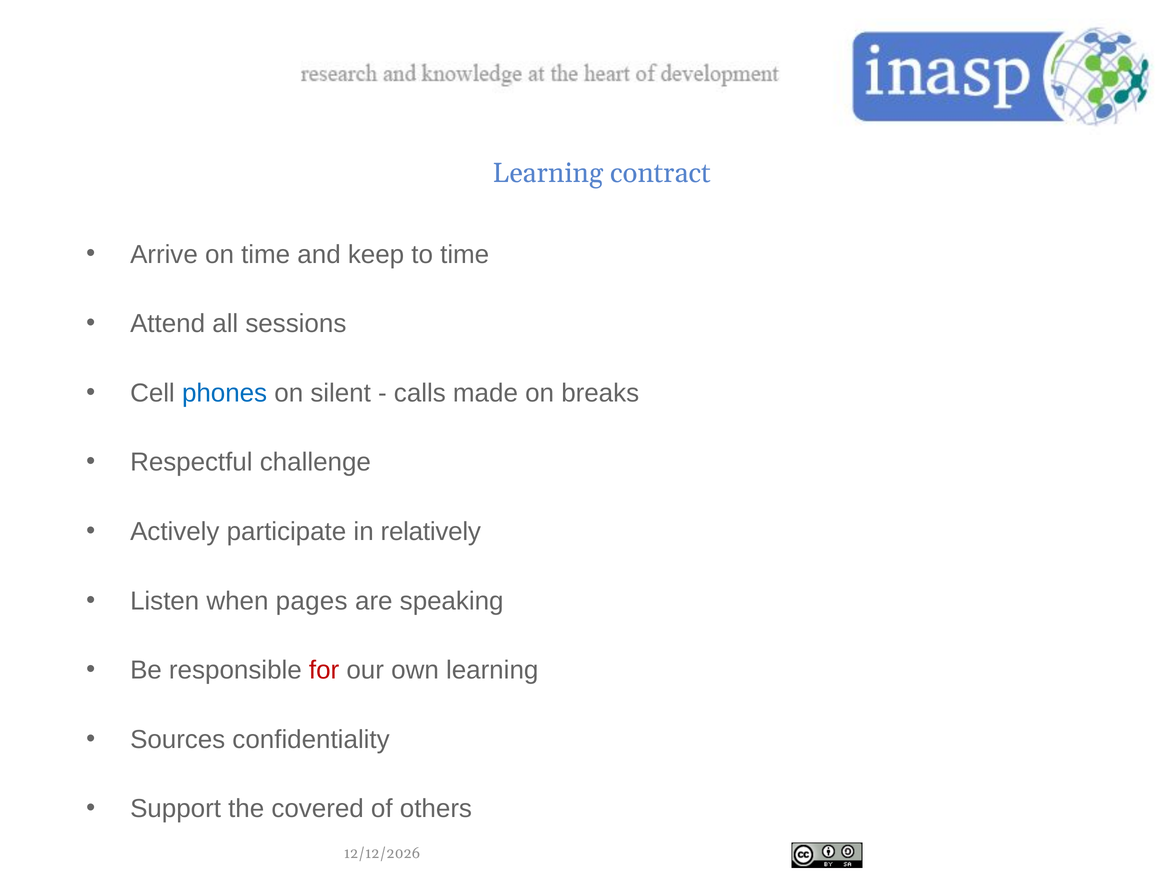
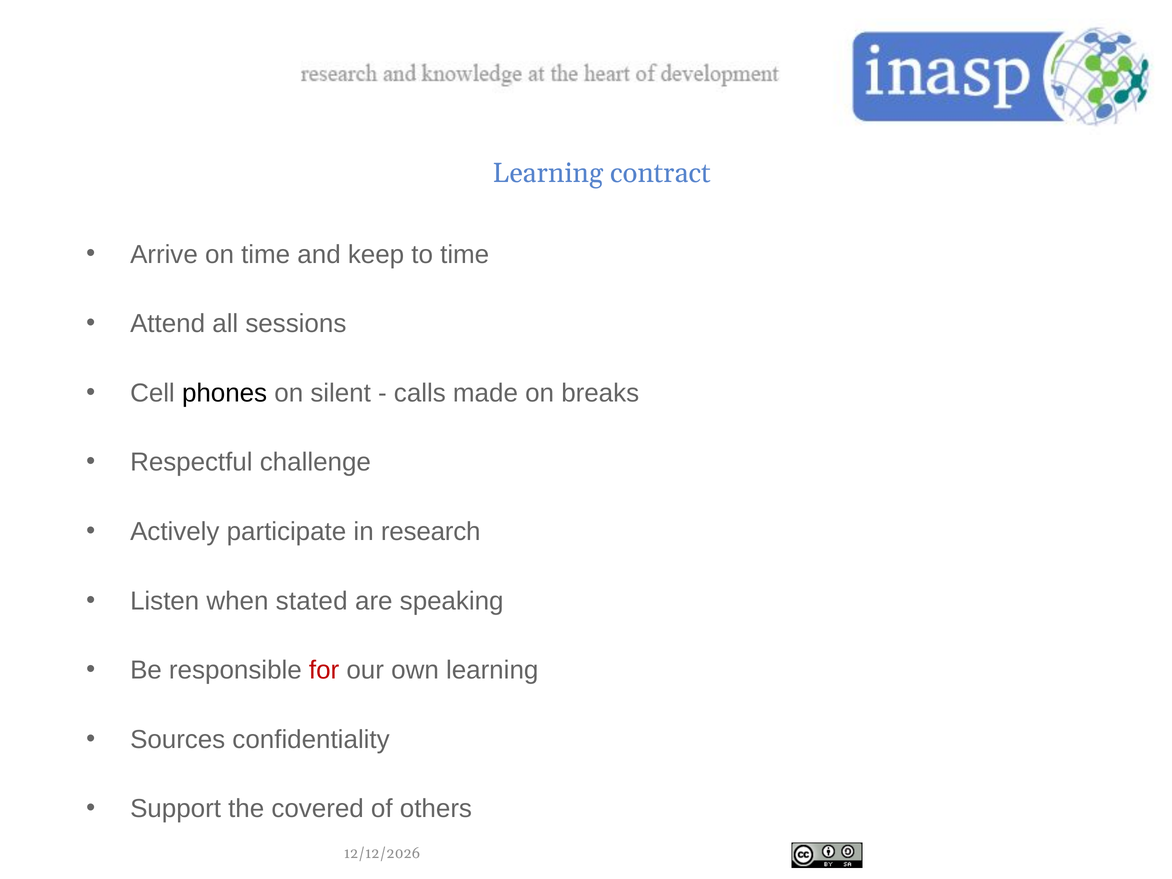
phones colour: blue -> black
relatively: relatively -> research
pages: pages -> stated
